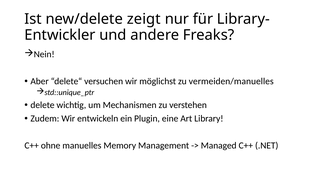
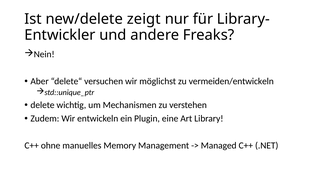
vermeiden/manuelles: vermeiden/manuelles -> vermeiden/entwickeln
